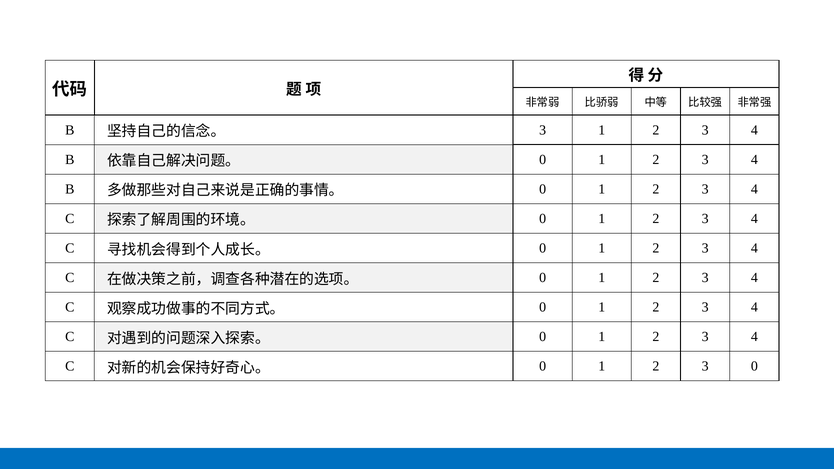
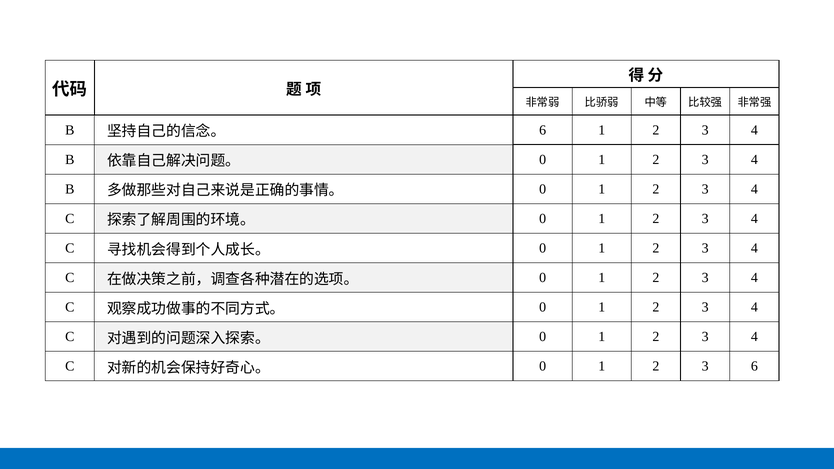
3 at (543, 130): 3 -> 6
3 0: 0 -> 6
